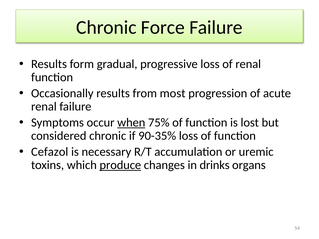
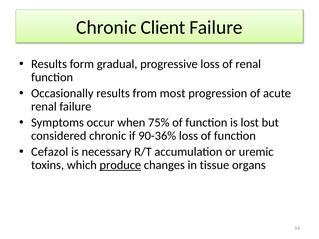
Force: Force -> Client
when underline: present -> none
90-35%: 90-35% -> 90-36%
drinks: drinks -> tissue
